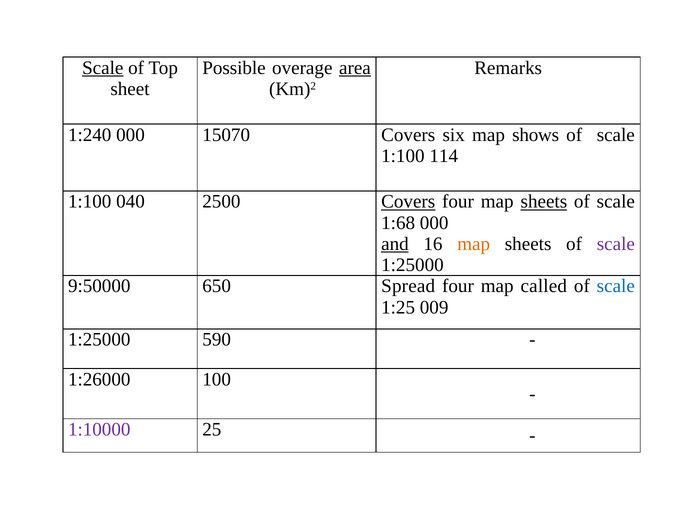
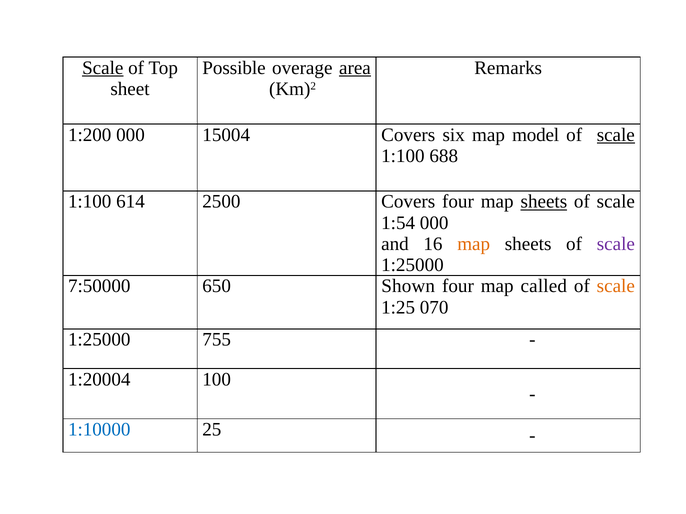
1:240: 1:240 -> 1:200
15070: 15070 -> 15004
shows: shows -> model
scale at (616, 135) underline: none -> present
114: 114 -> 688
040: 040 -> 614
Covers at (408, 202) underline: present -> none
1:68: 1:68 -> 1:54
and underline: present -> none
9:50000: 9:50000 -> 7:50000
Spread: Spread -> Shown
scale at (616, 286) colour: blue -> orange
009: 009 -> 070
590: 590 -> 755
1:26000: 1:26000 -> 1:20004
1:10000 colour: purple -> blue
